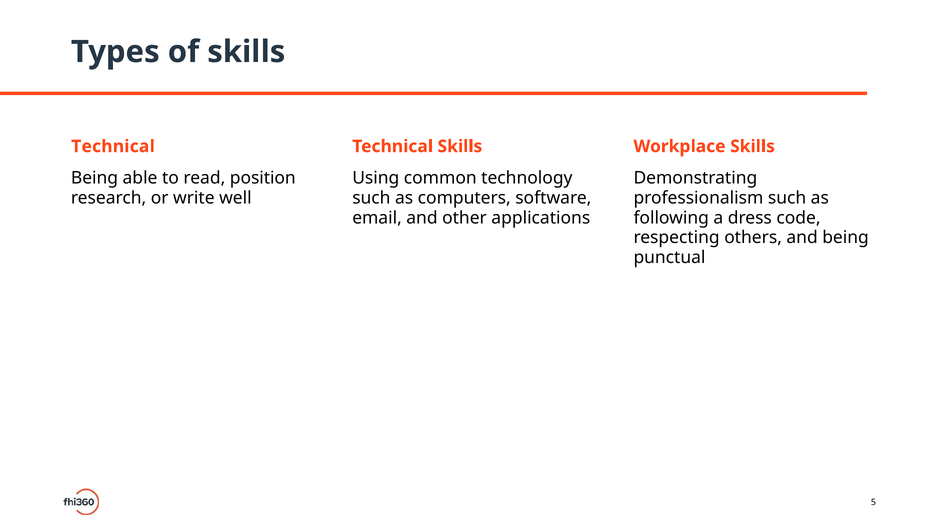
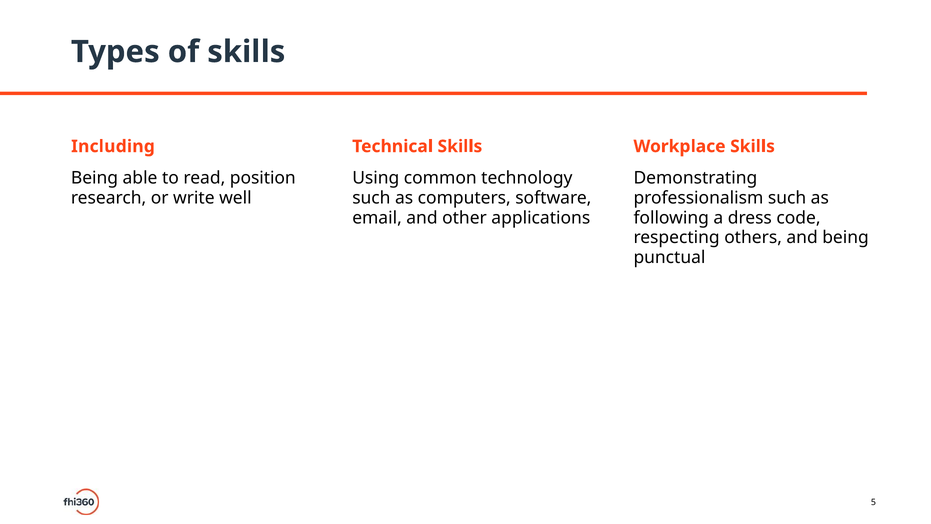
Technical at (113, 146): Technical -> Including
